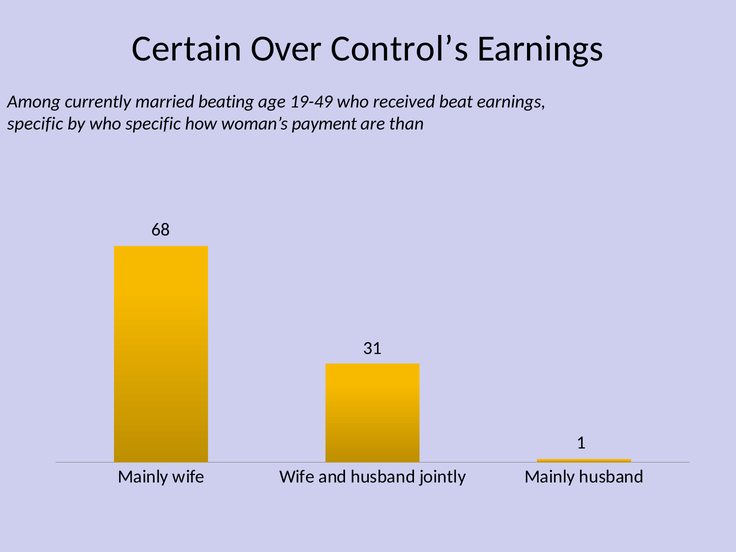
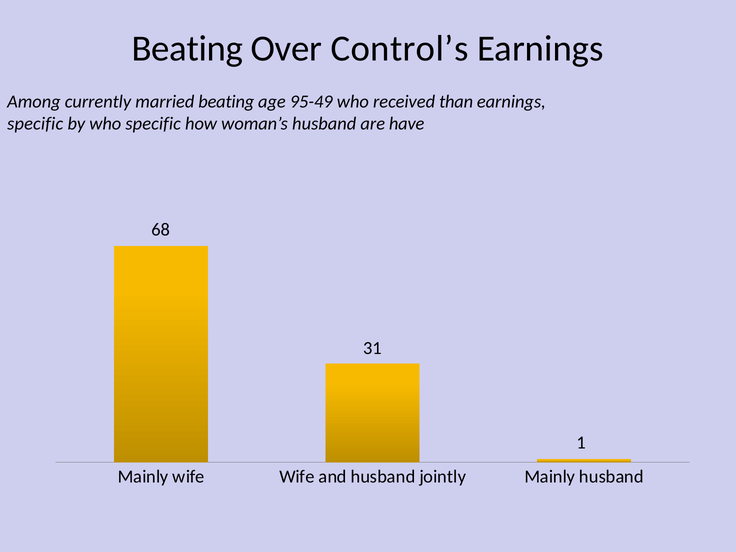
Certain at (187, 49): Certain -> Beating
19-49: 19-49 -> 95-49
beat: beat -> than
woman’s payment: payment -> husband
than: than -> have
